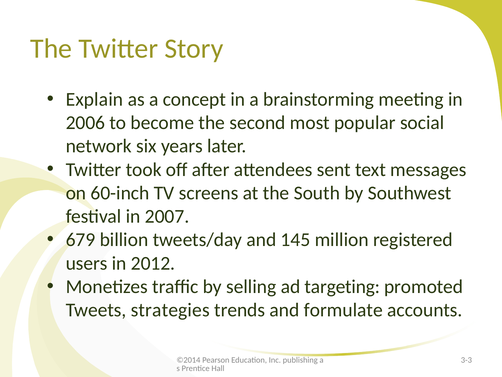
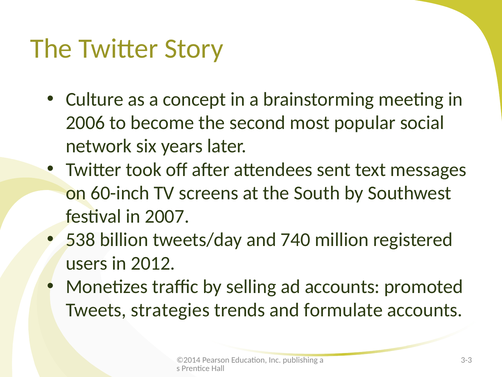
Explain: Explain -> Culture
679: 679 -> 538
145: 145 -> 740
ad targeting: targeting -> accounts
